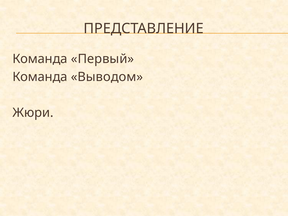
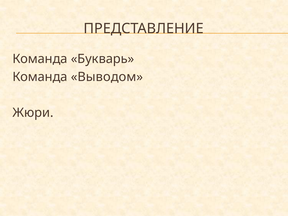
Первый: Первый -> Букварь
